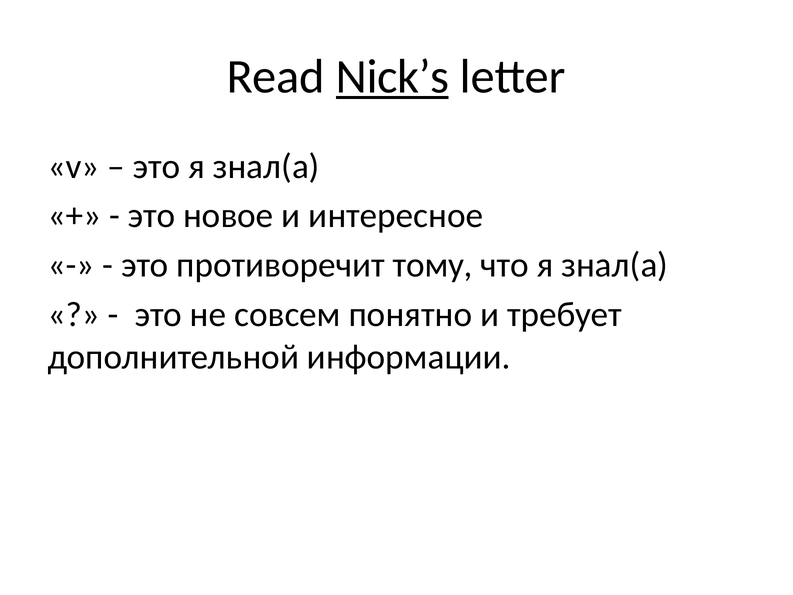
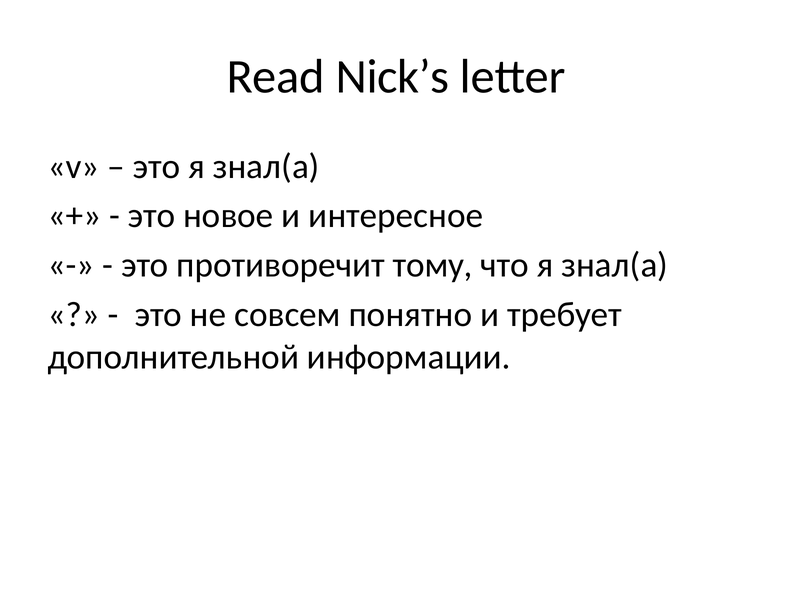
Nick’s underline: present -> none
